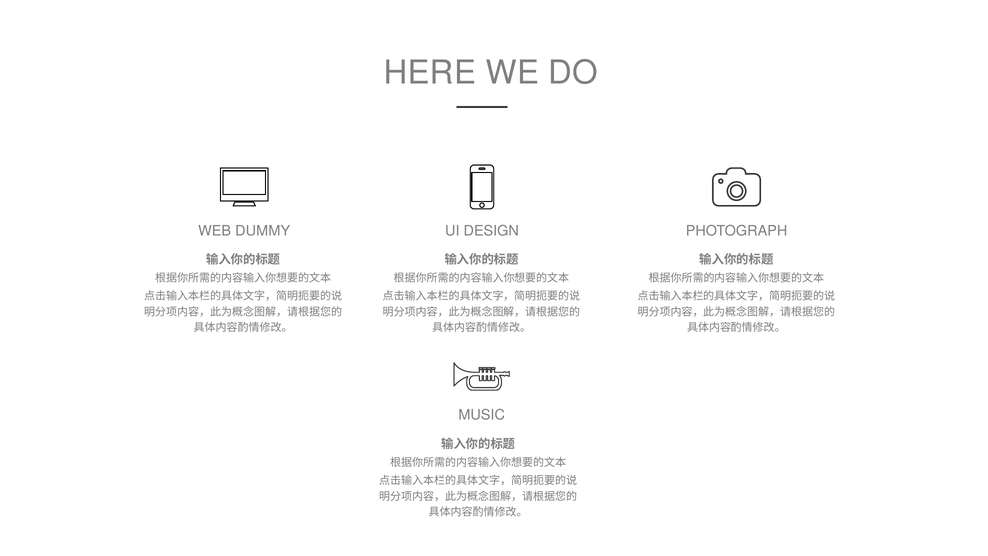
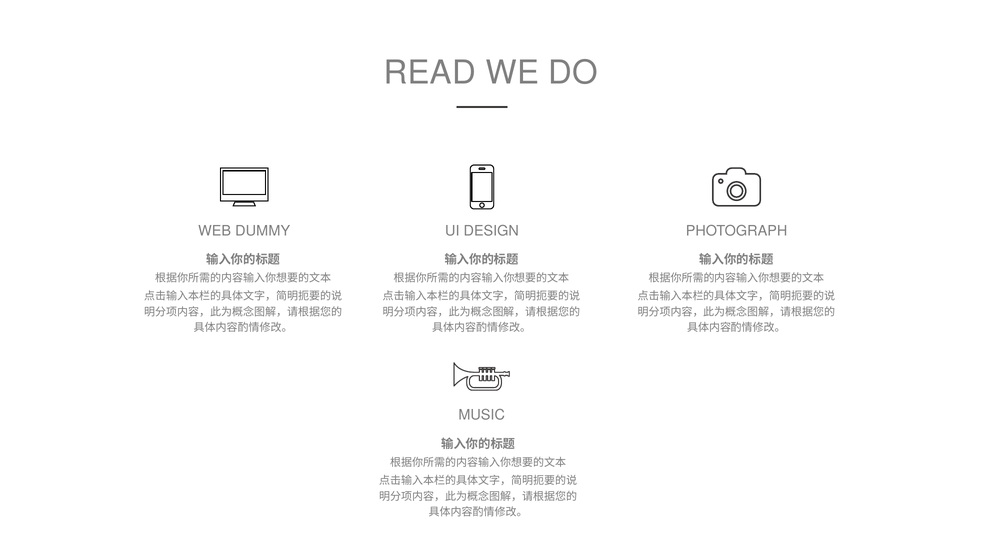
HERE: HERE -> READ
